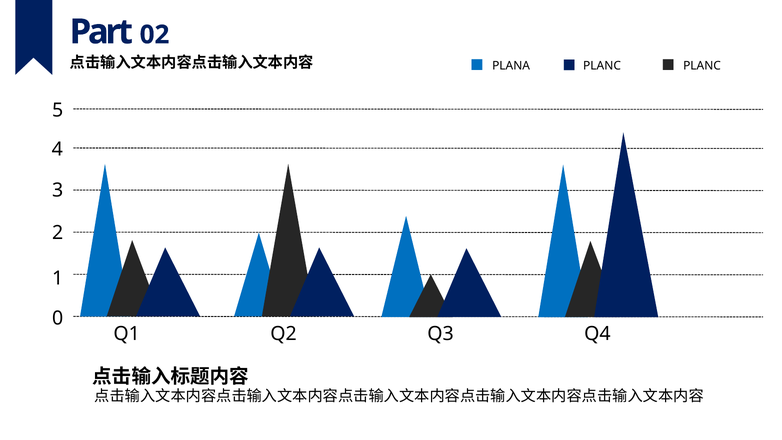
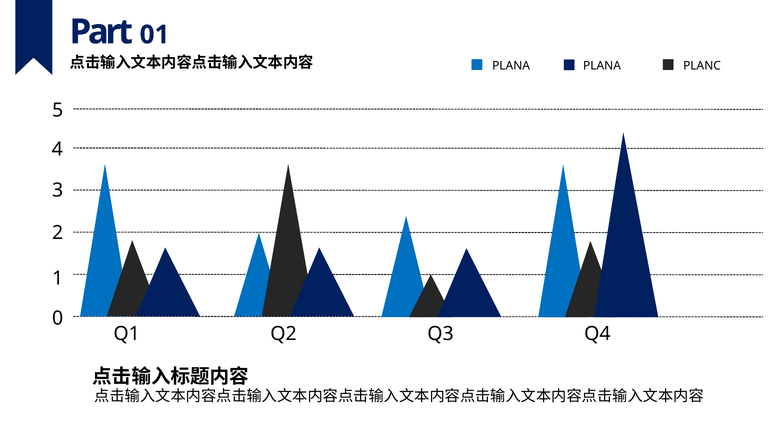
02: 02 -> 01
PLANA PLANC: PLANC -> PLANA
